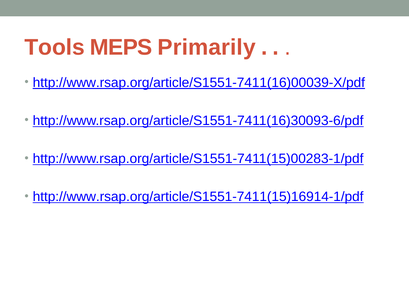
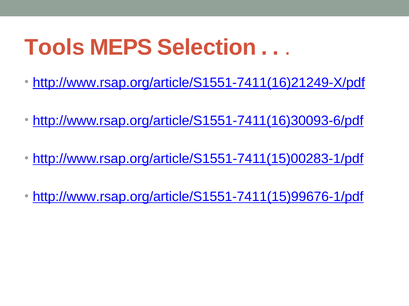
Primarily: Primarily -> Selection
http://www.rsap.org/article/S1551-7411(16)00039-X/pdf: http://www.rsap.org/article/S1551-7411(16)00039-X/pdf -> http://www.rsap.org/article/S1551-7411(16)21249-X/pdf
http://www.rsap.org/article/S1551-7411(15)16914-1/pdf: http://www.rsap.org/article/S1551-7411(15)16914-1/pdf -> http://www.rsap.org/article/S1551-7411(15)99676-1/pdf
